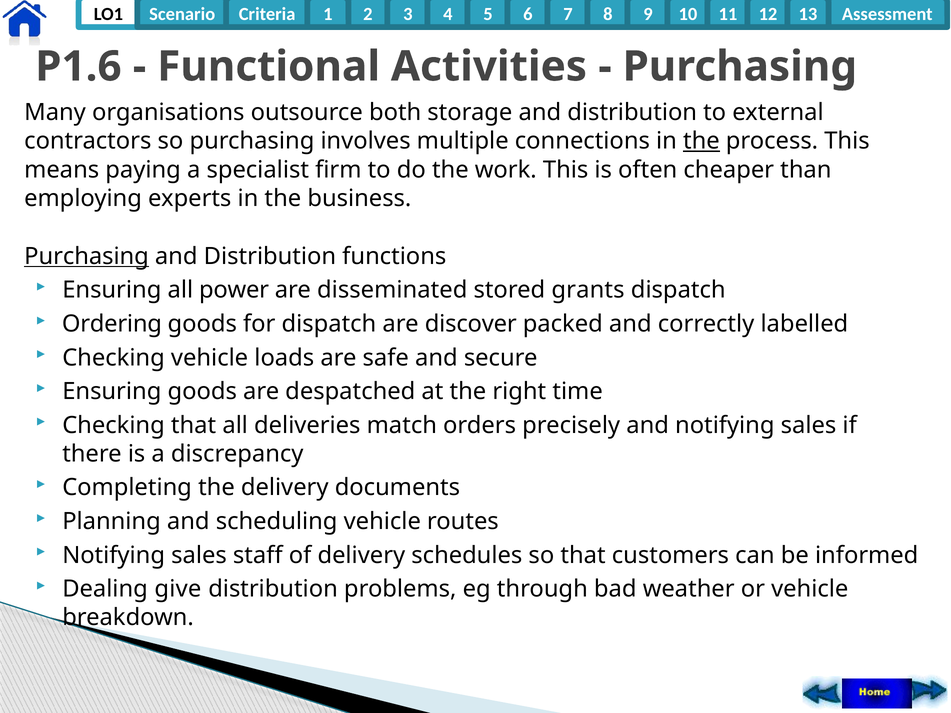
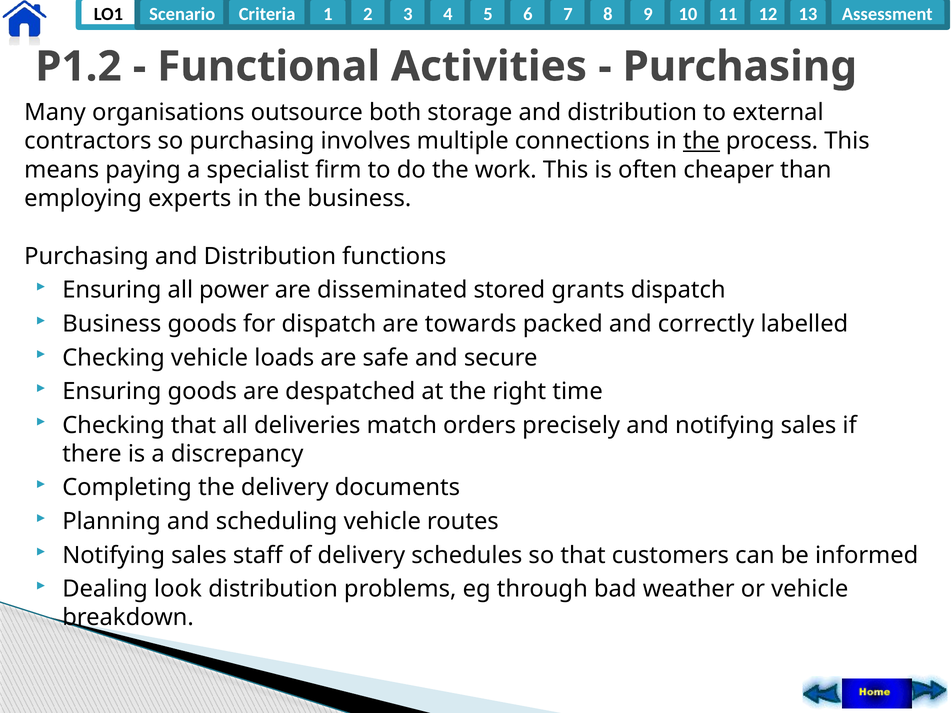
P1.6: P1.6 -> P1.2
Purchasing at (87, 256) underline: present -> none
Ordering at (112, 324): Ordering -> Business
discover: discover -> towards
give: give -> look
